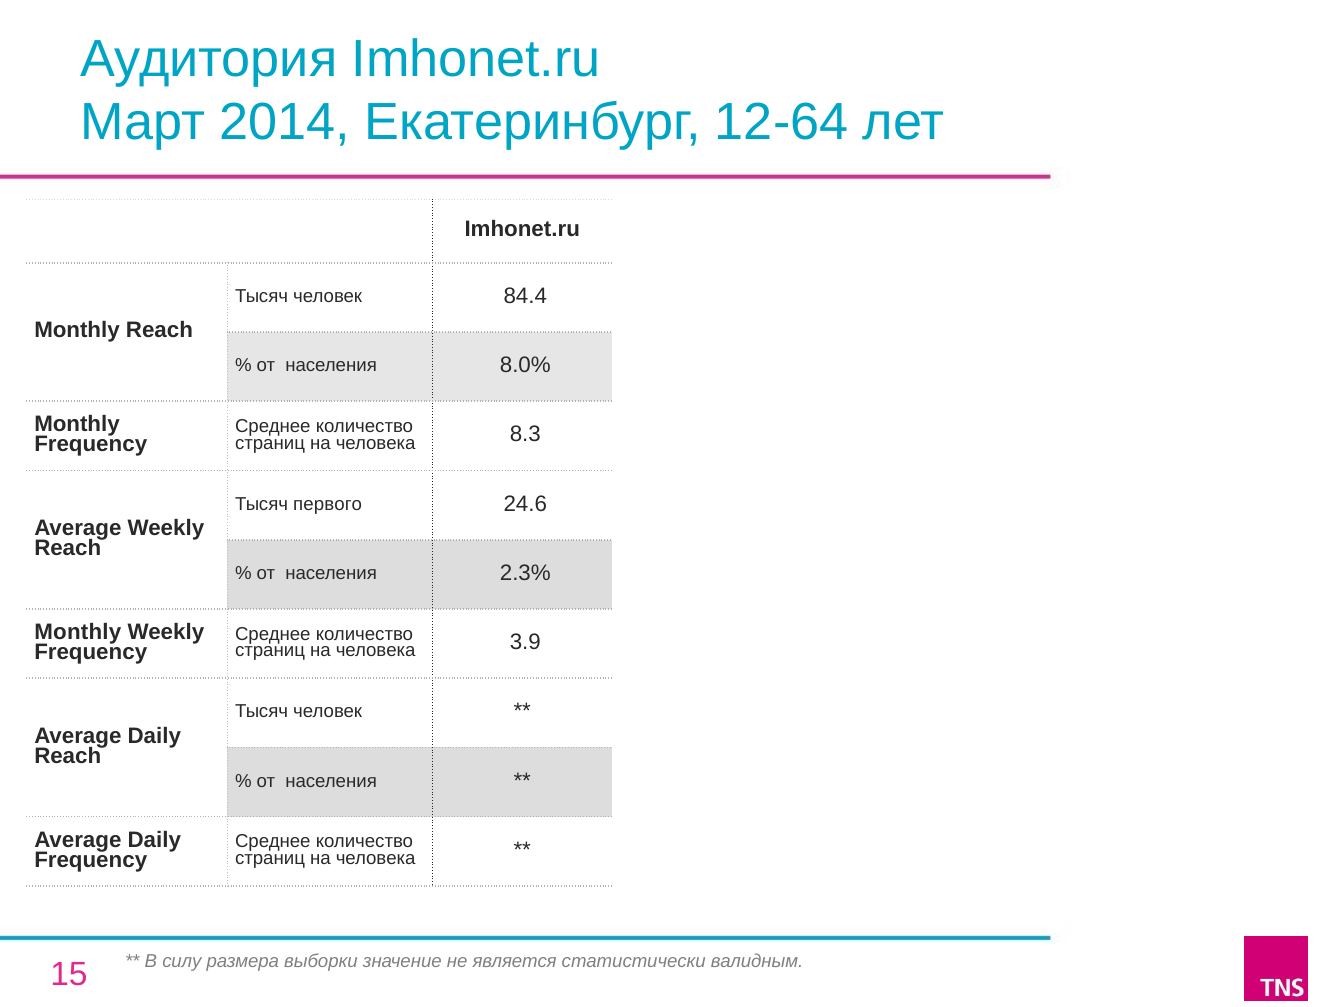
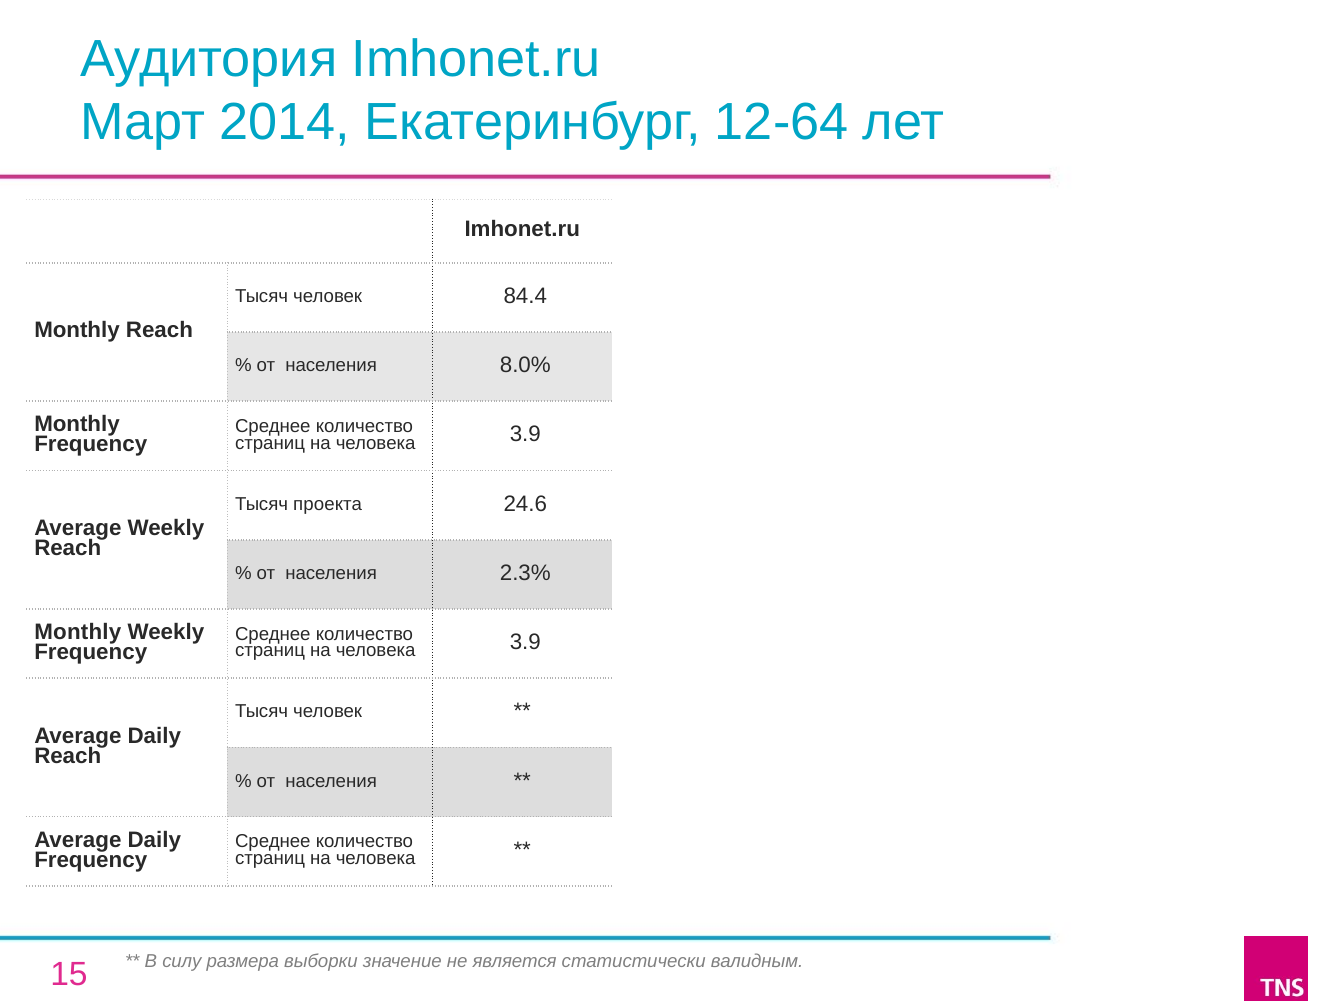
8.3 at (525, 435): 8.3 -> 3.9
первого: первого -> проекта
